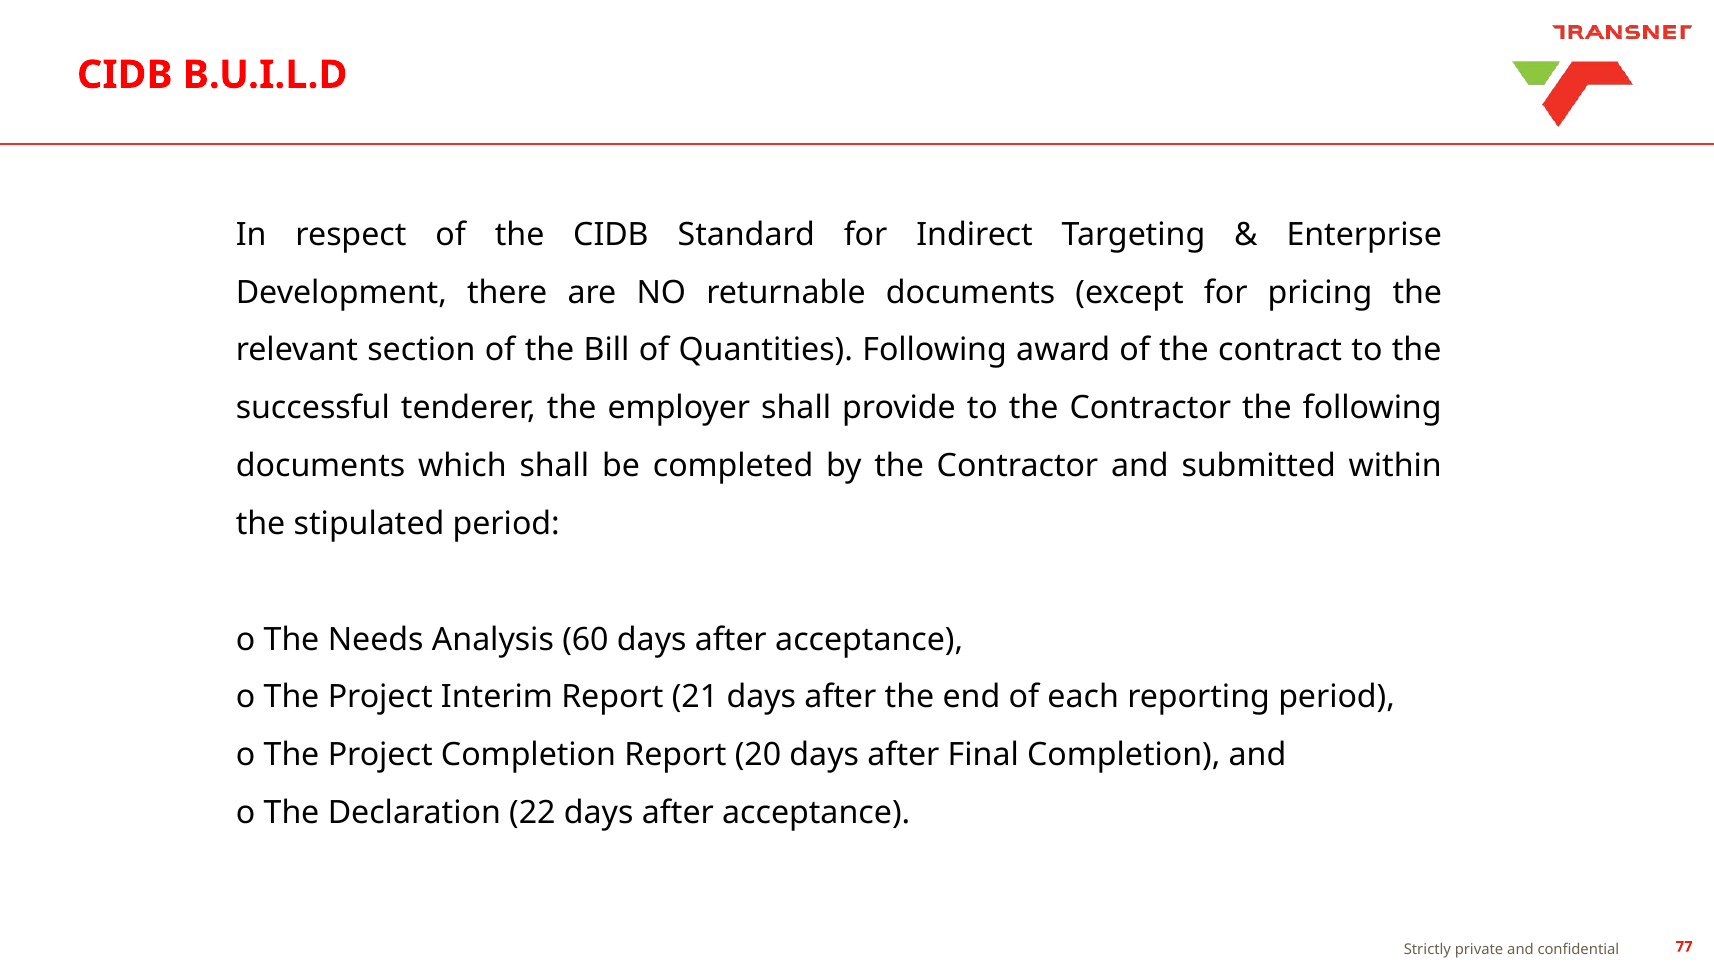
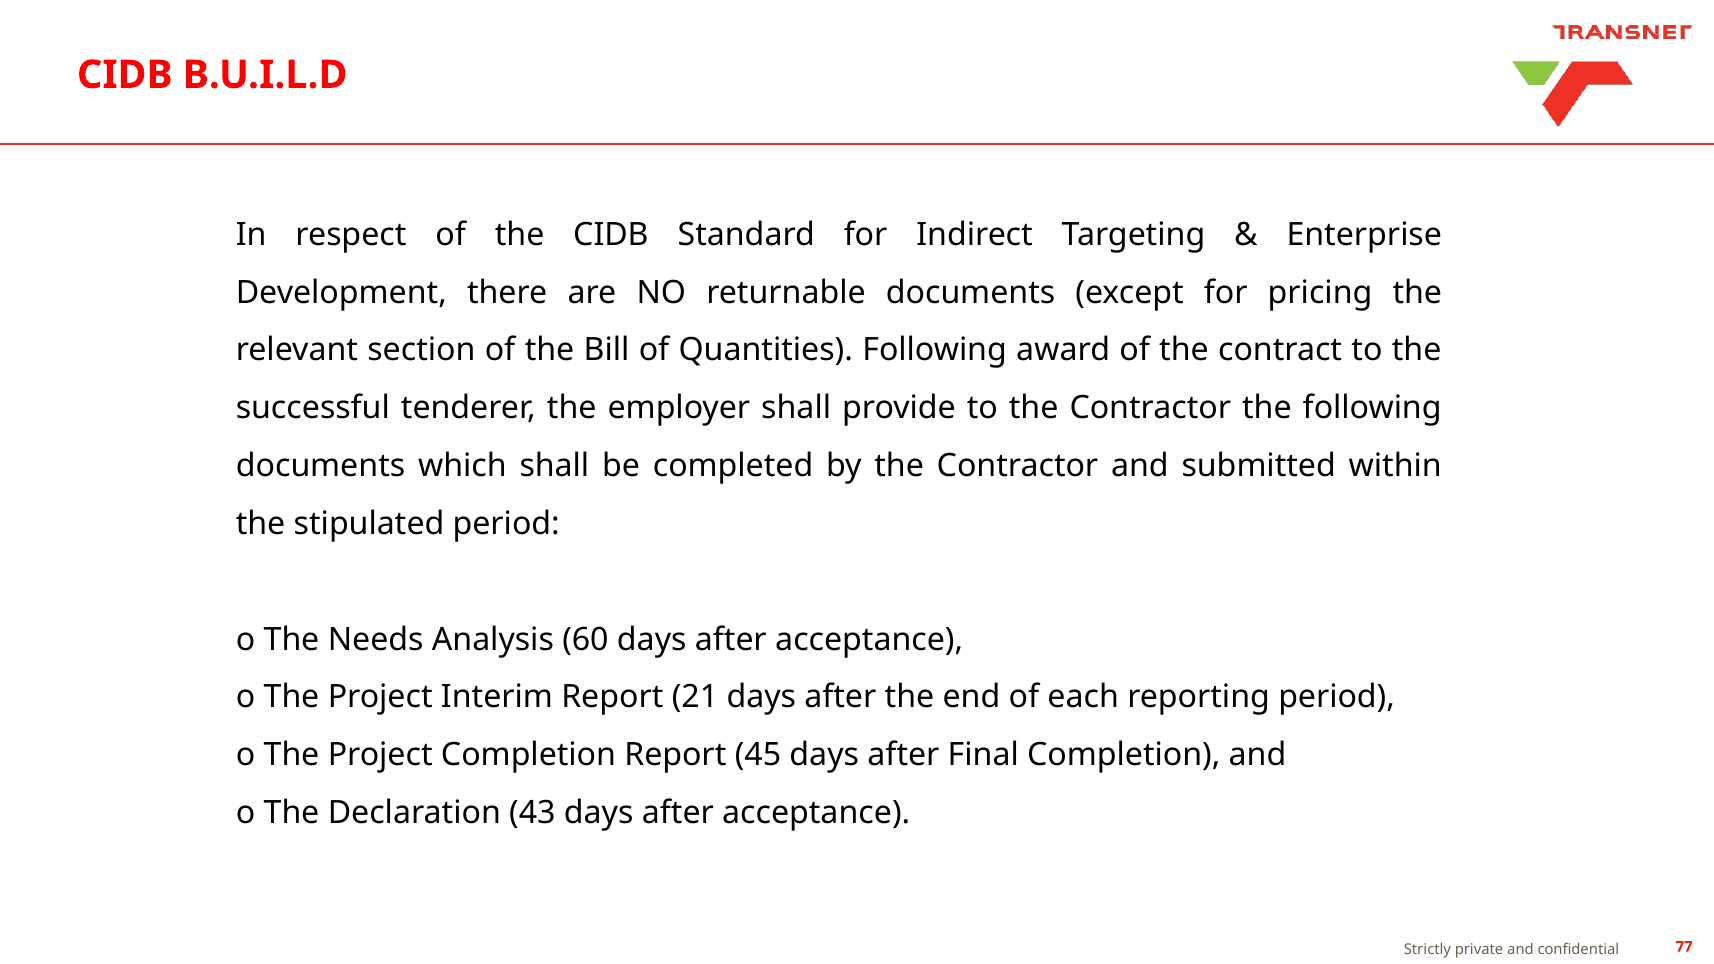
20: 20 -> 45
22: 22 -> 43
